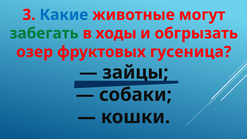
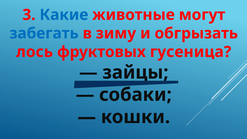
забегать colour: green -> blue
ходы: ходы -> зиму
озер: озер -> лось
